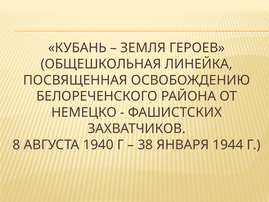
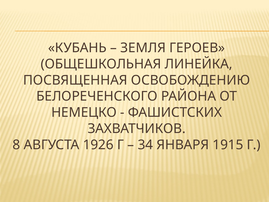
1940: 1940 -> 1926
38: 38 -> 34
1944: 1944 -> 1915
